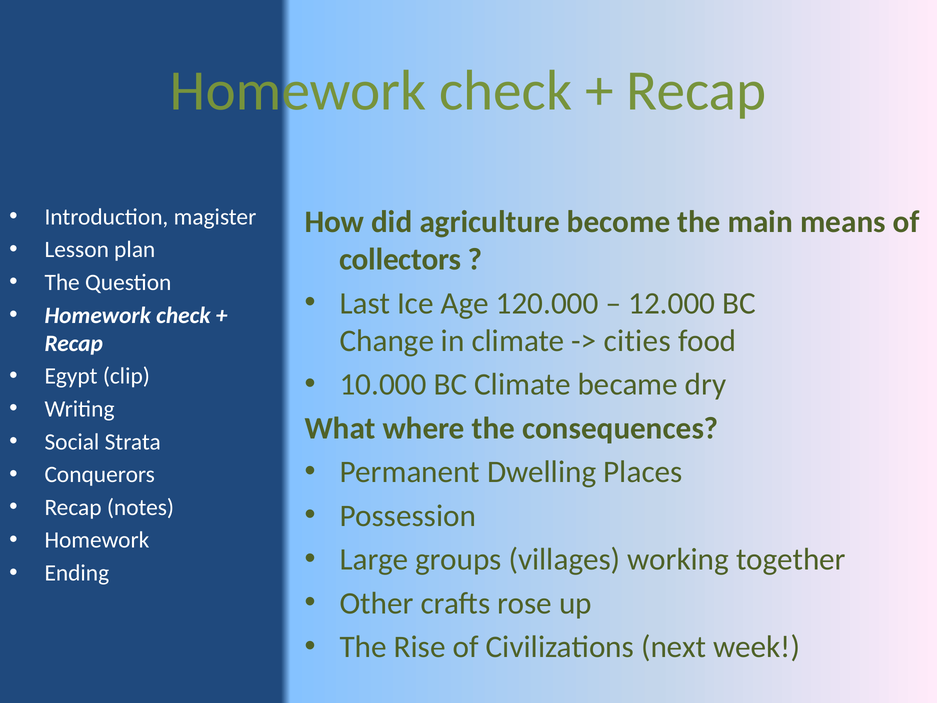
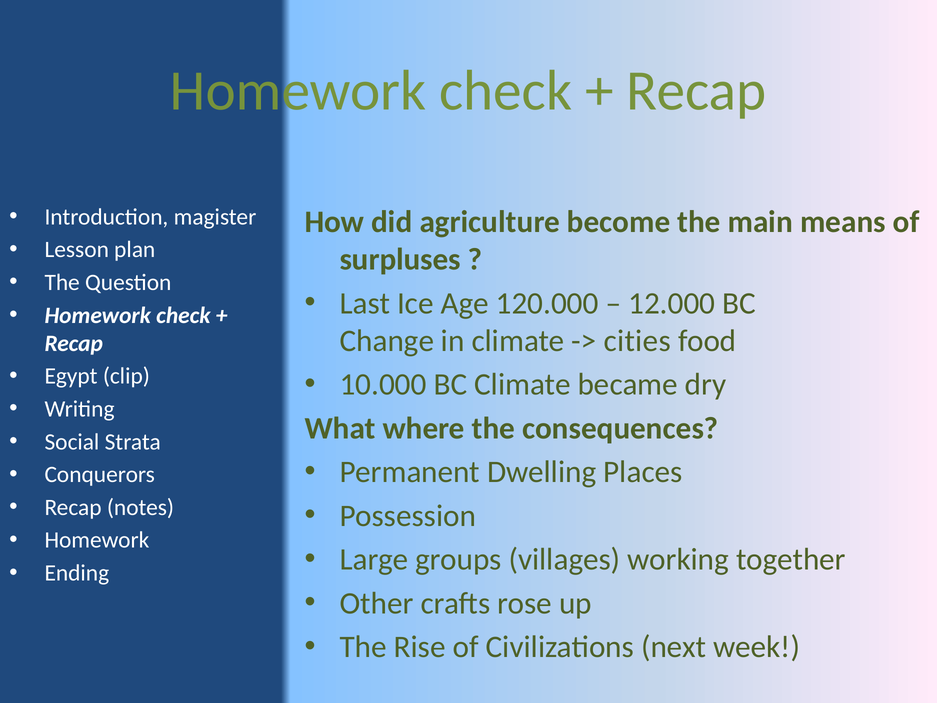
collectors: collectors -> surpluses
